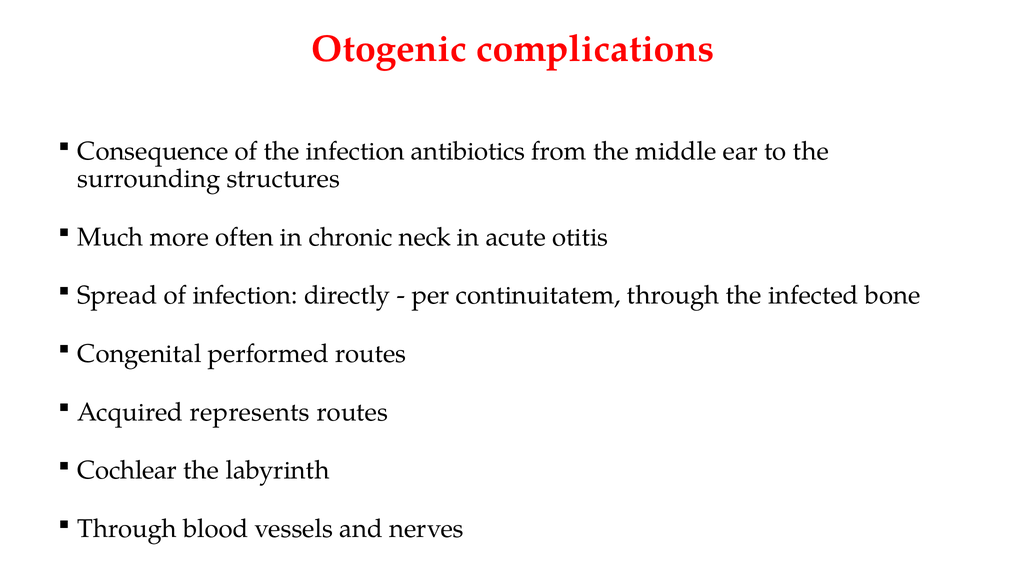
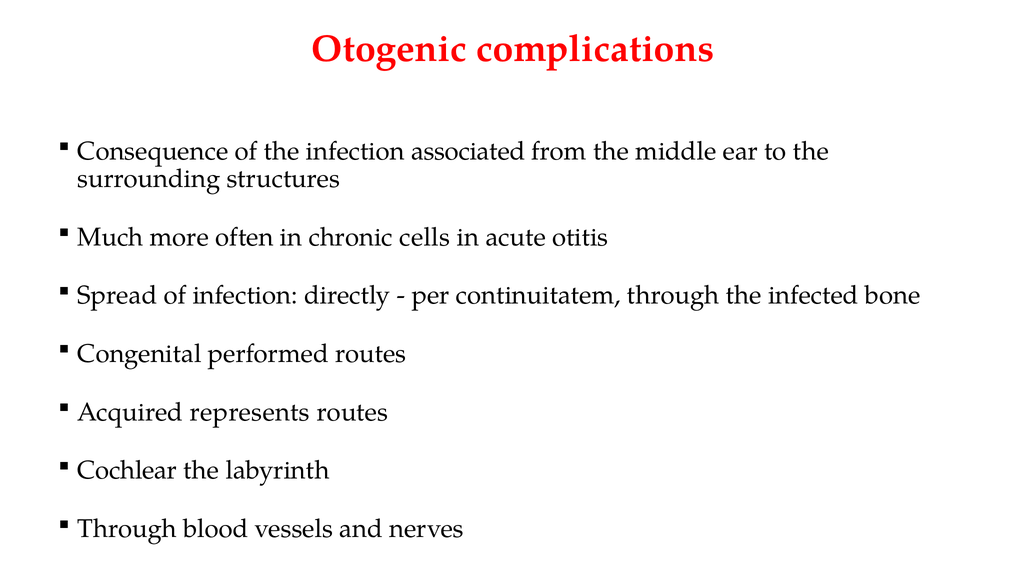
antibiotics: antibiotics -> associated
neck: neck -> cells
